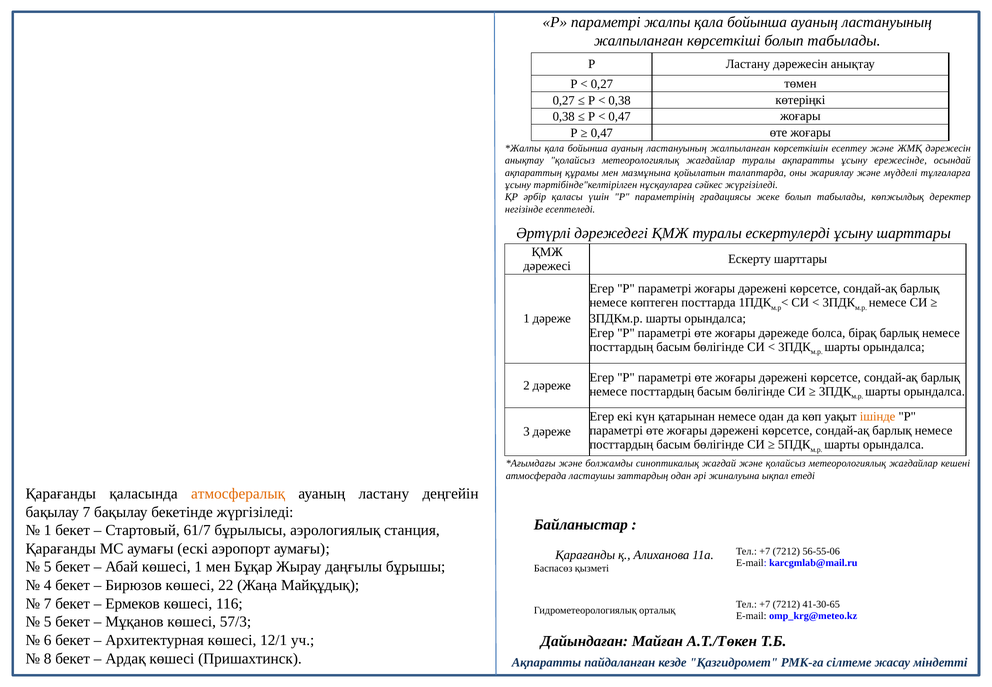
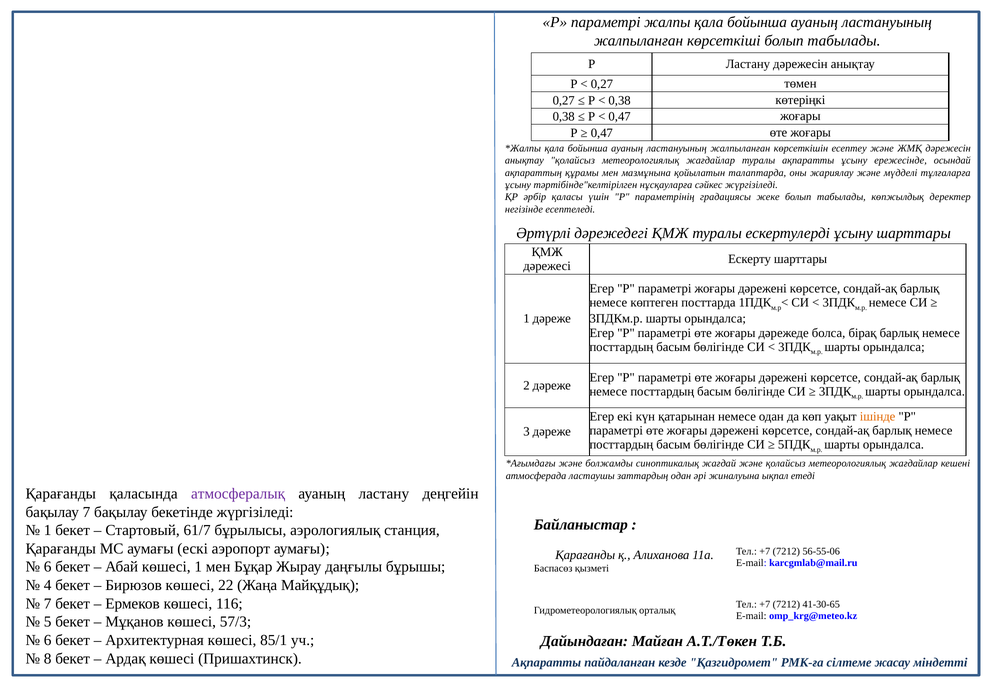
атмосфералық colour: orange -> purple
5 at (48, 567): 5 -> 6
12/1: 12/1 -> 85/1
